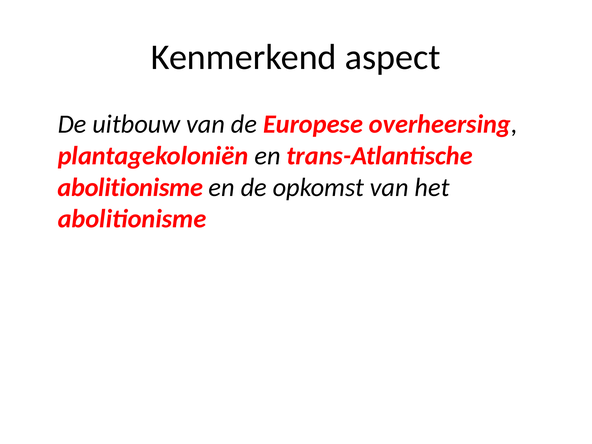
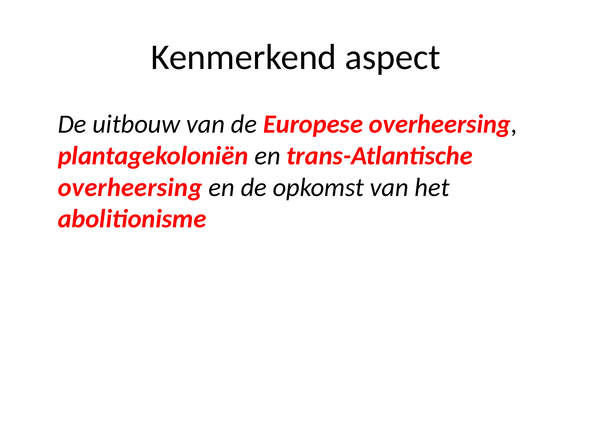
abolitionisme at (130, 187): abolitionisme -> overheersing
